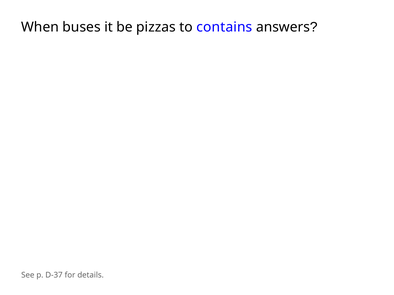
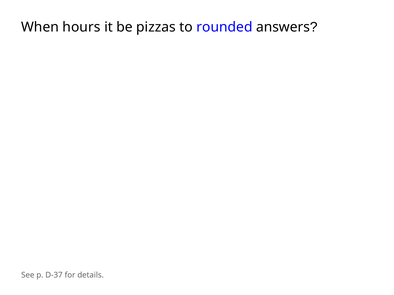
buses: buses -> hours
contains: contains -> rounded
